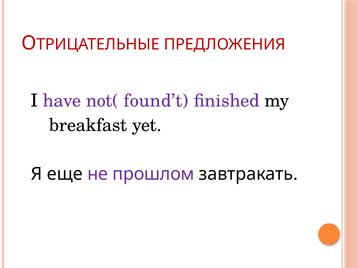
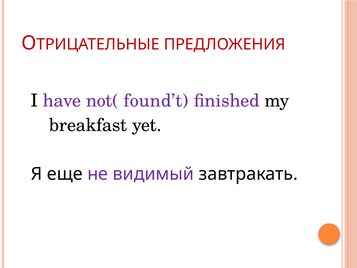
прошлом: прошлом -> видимый
